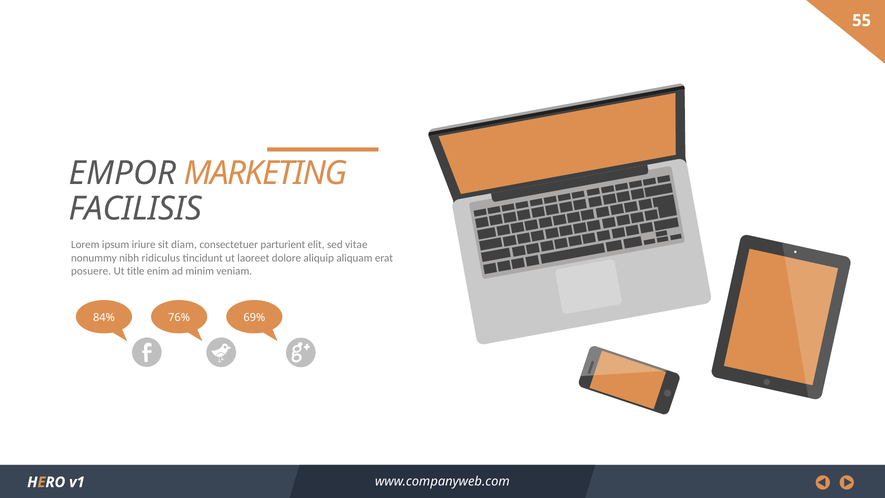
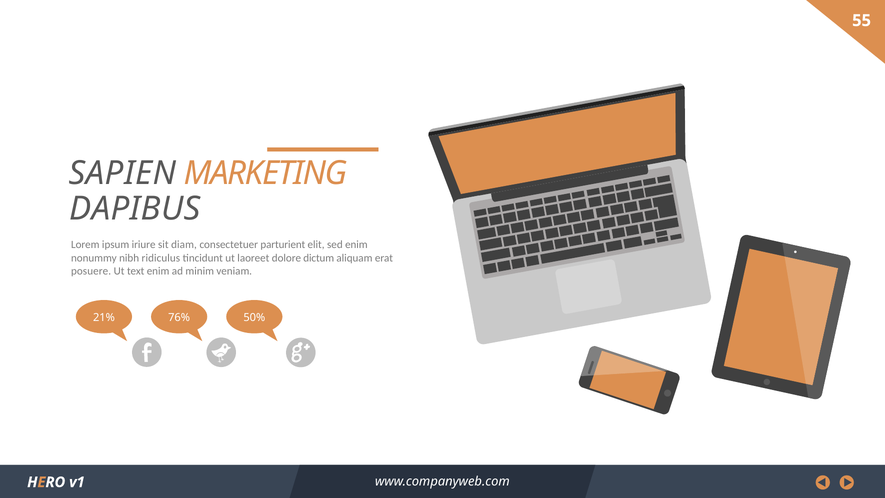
EMPOR: EMPOR -> SAPIEN
FACILISIS: FACILISIS -> DAPIBUS
sed vitae: vitae -> enim
aliquip: aliquip -> dictum
title: title -> text
84%: 84% -> 21%
69%: 69% -> 50%
